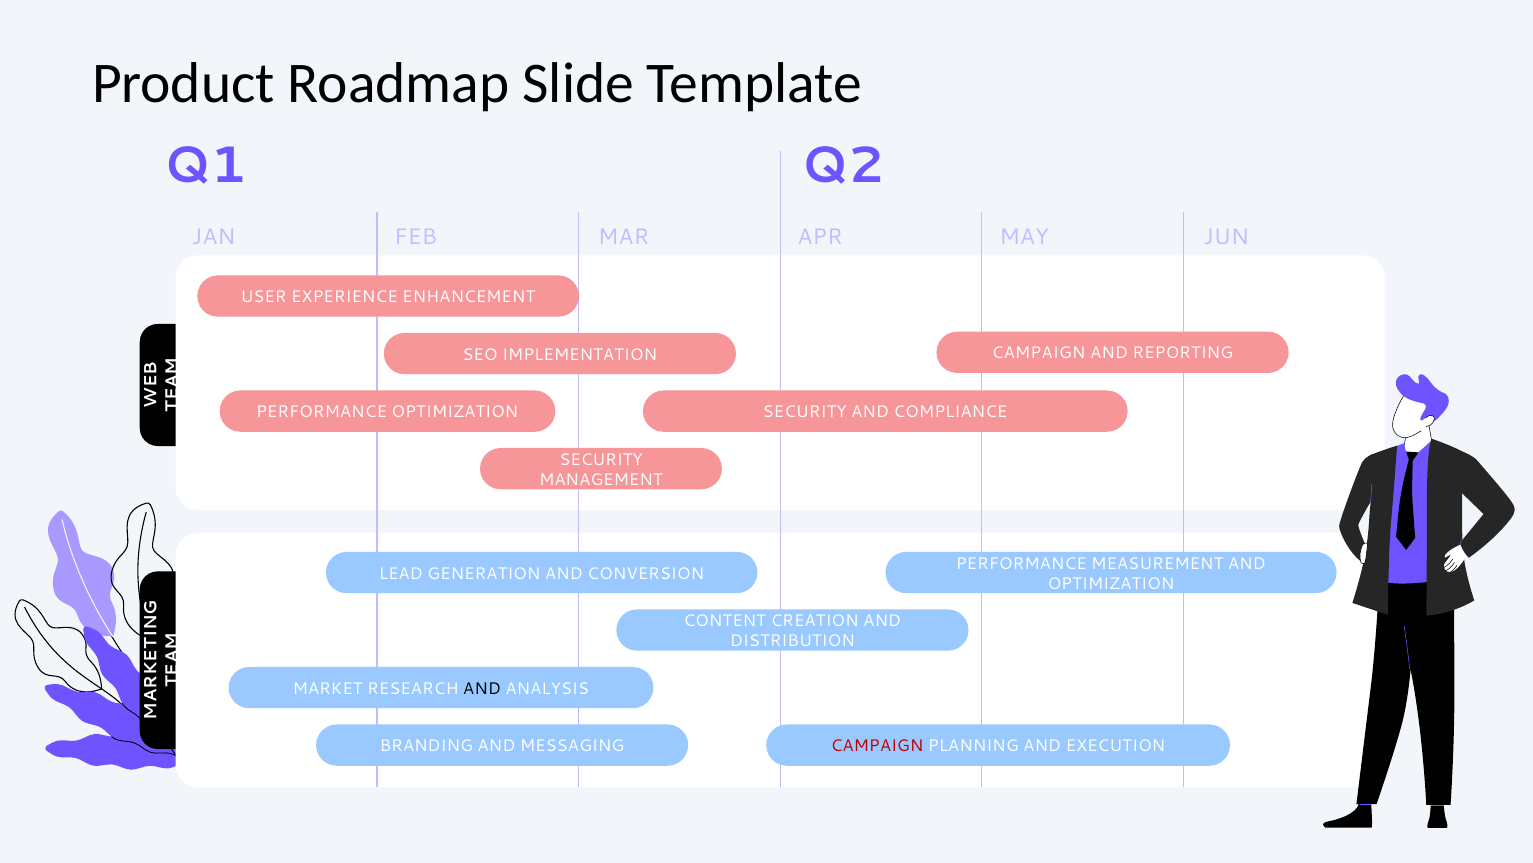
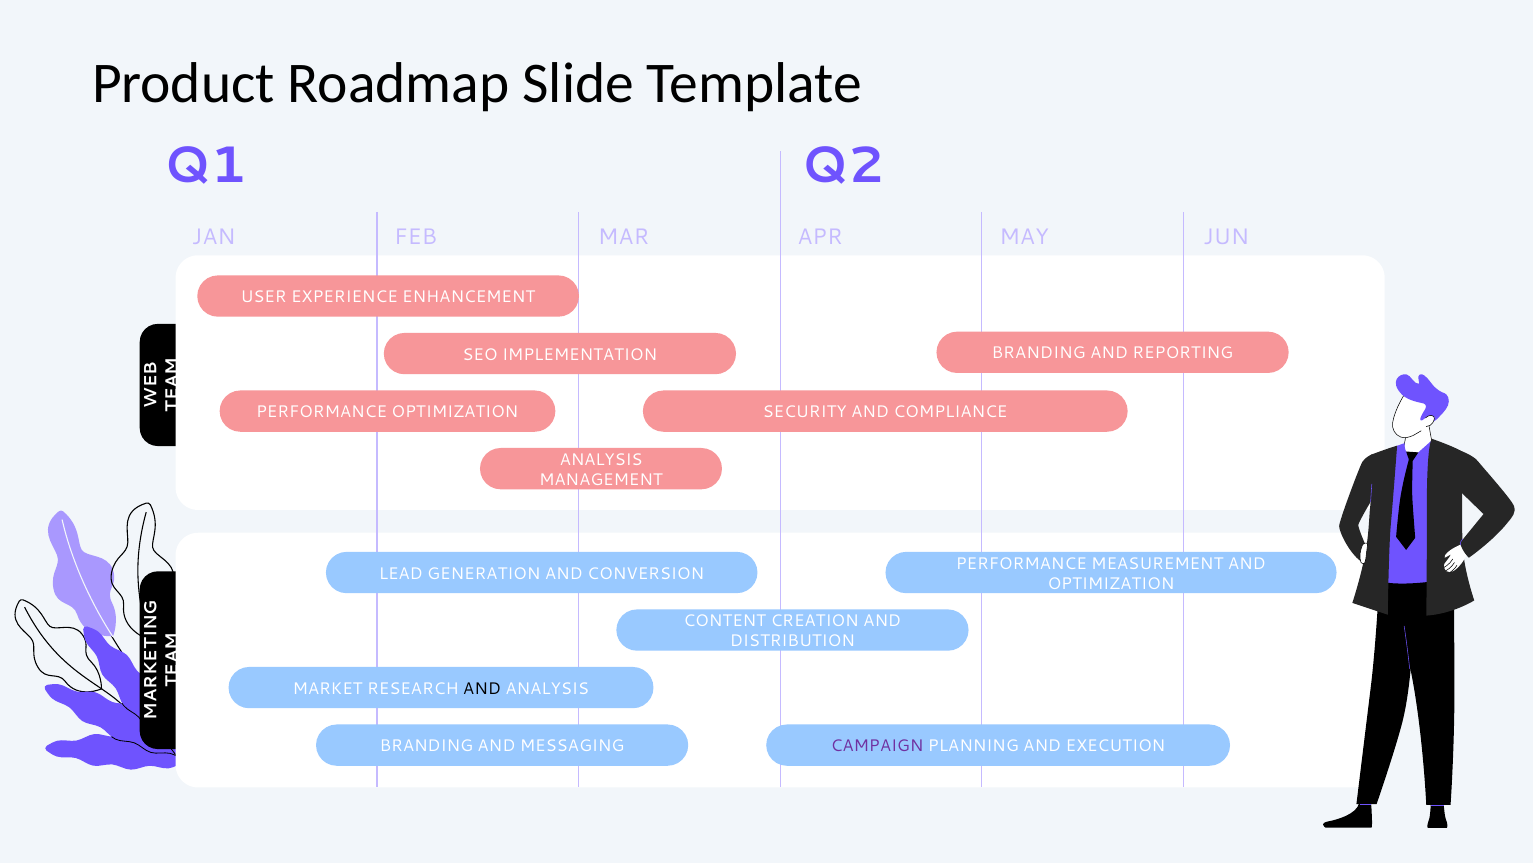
CAMPAIGN at (1039, 353): CAMPAIGN -> BRANDING
SECURITY at (601, 459): SECURITY -> ANALYSIS
CAMPAIGN at (877, 746) colour: red -> purple
